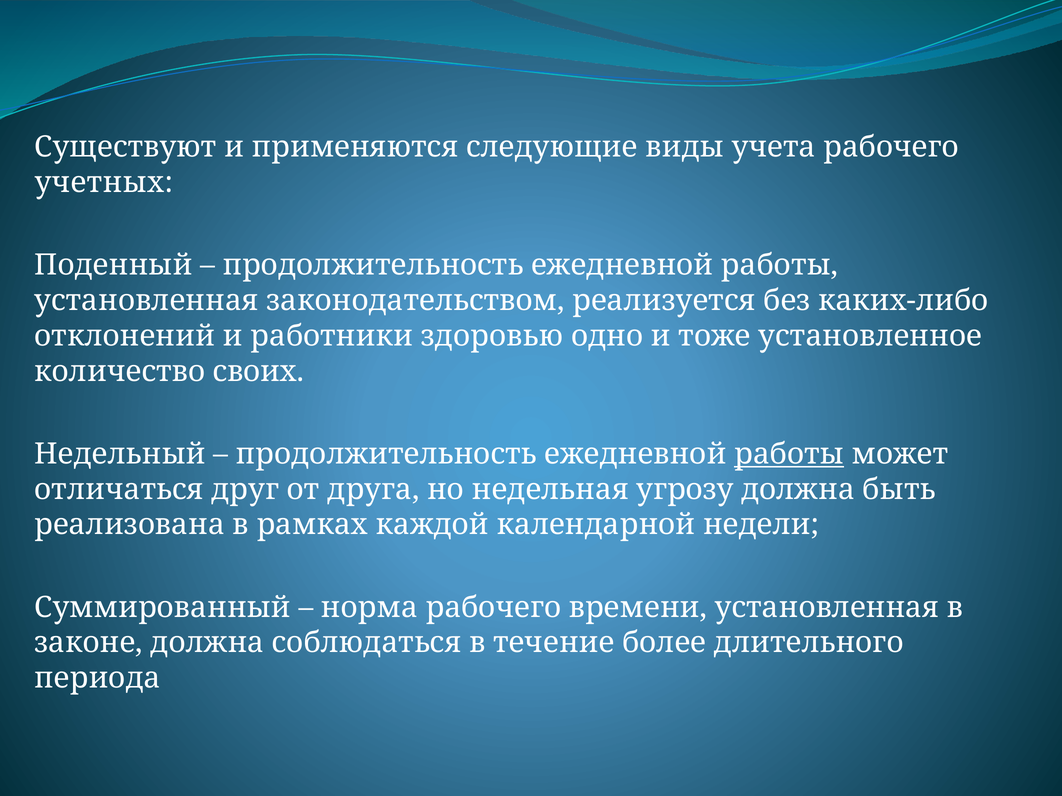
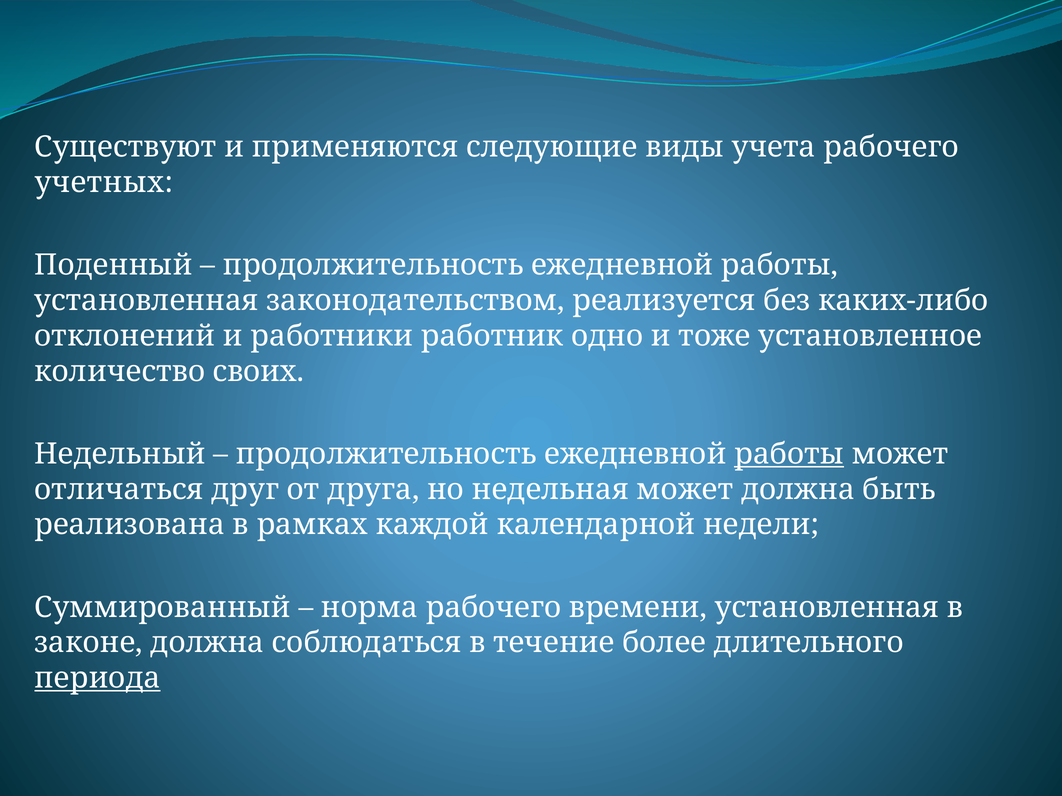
здоровью: здоровью -> работник
недельная угрозу: угрозу -> может
периода underline: none -> present
